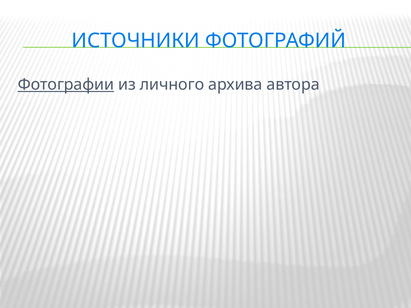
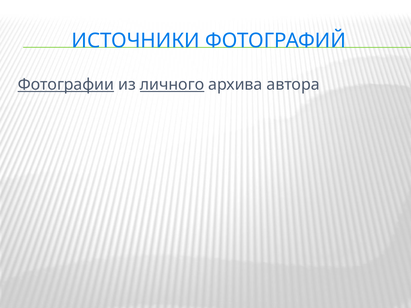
личного underline: none -> present
